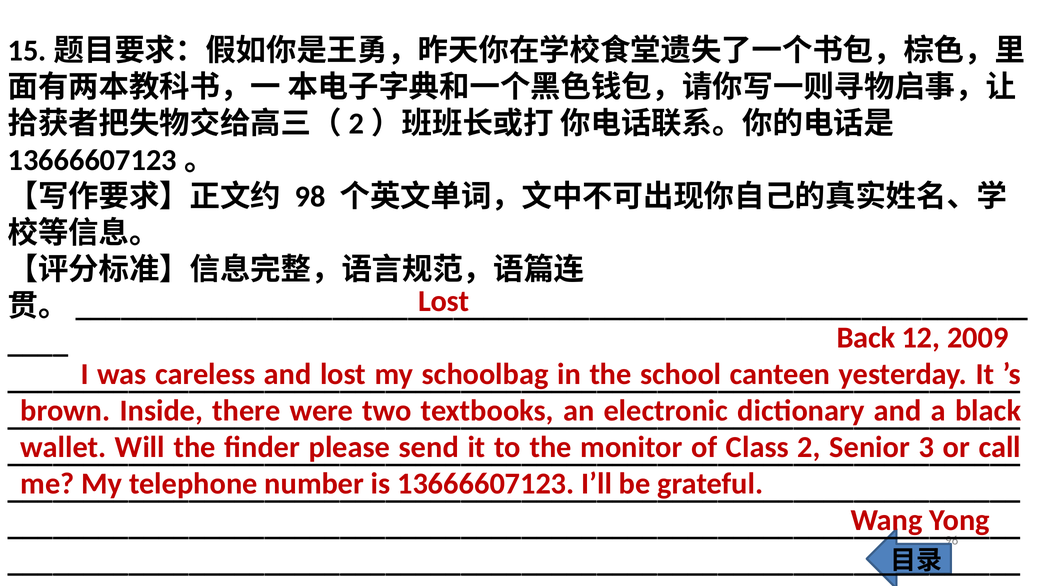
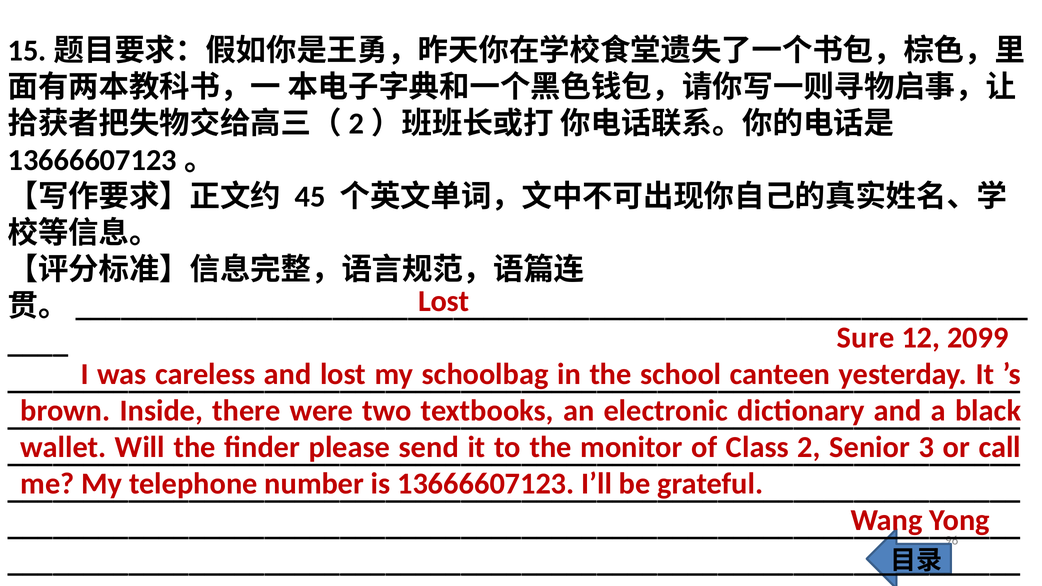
98: 98 -> 45
Back: Back -> Sure
2009: 2009 -> 2099
